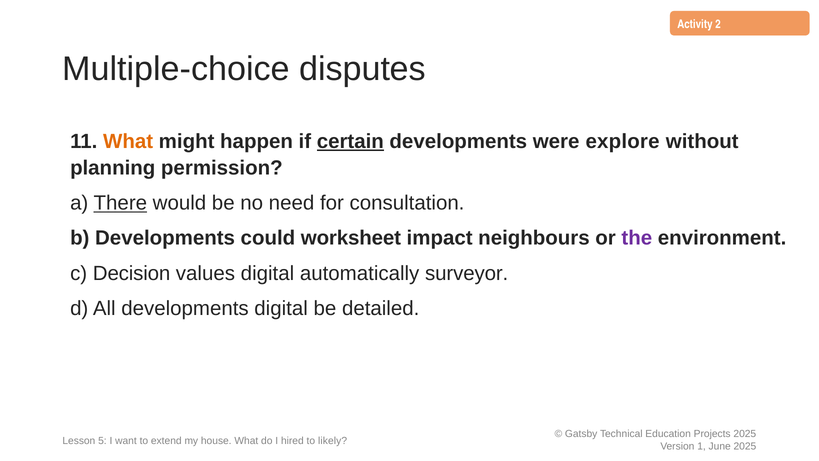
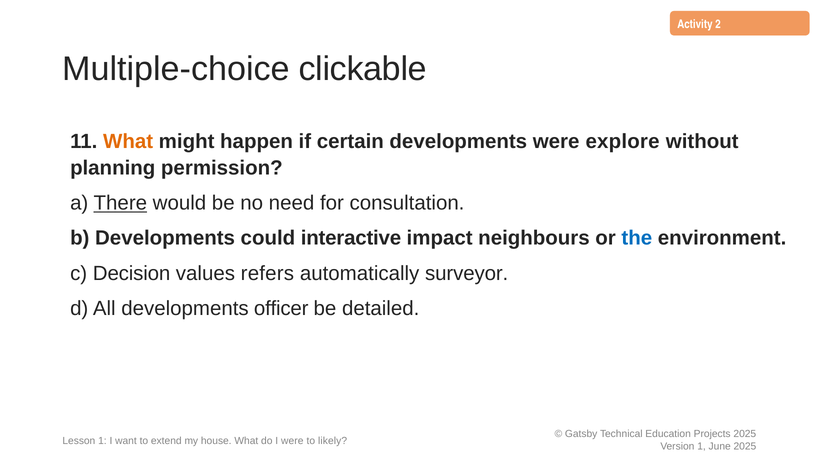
disputes: disputes -> clickable
certain underline: present -> none
worksheet: worksheet -> interactive
the colour: purple -> blue
values digital: digital -> refers
developments digital: digital -> officer
Lesson 5: 5 -> 1
I hired: hired -> were
